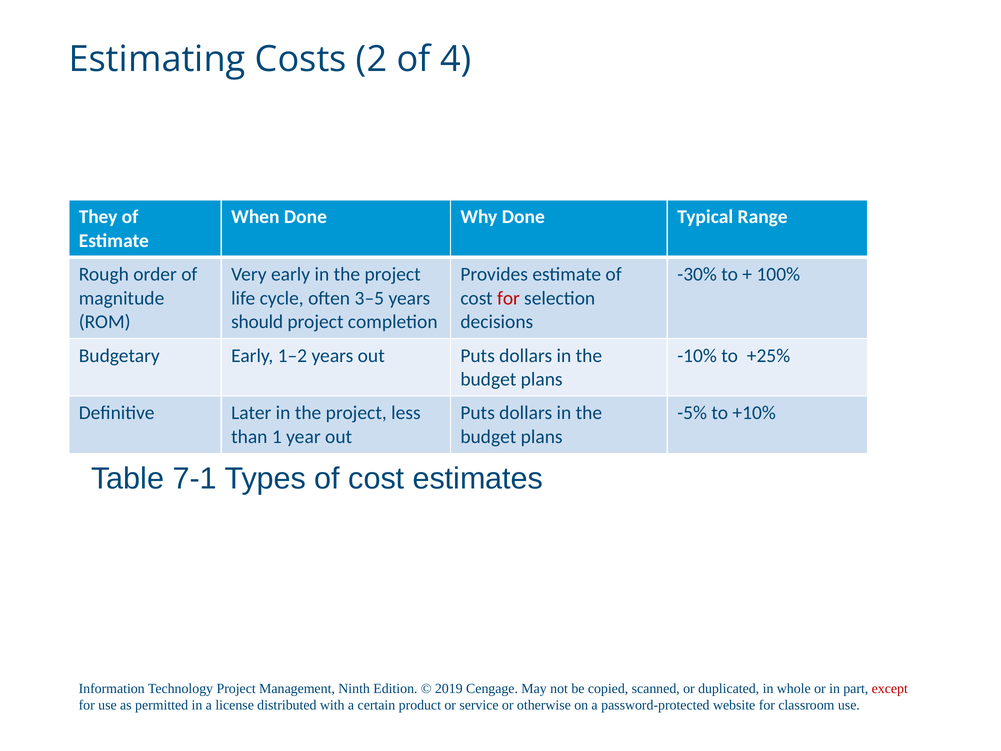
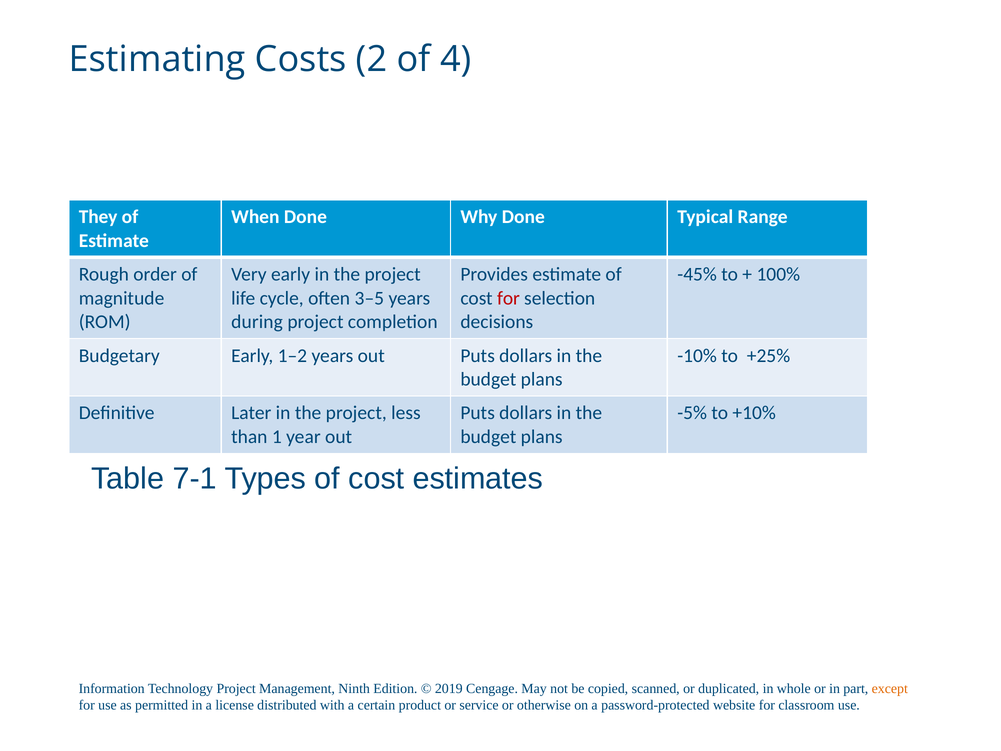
-30%: -30% -> -45%
should: should -> during
except colour: red -> orange
